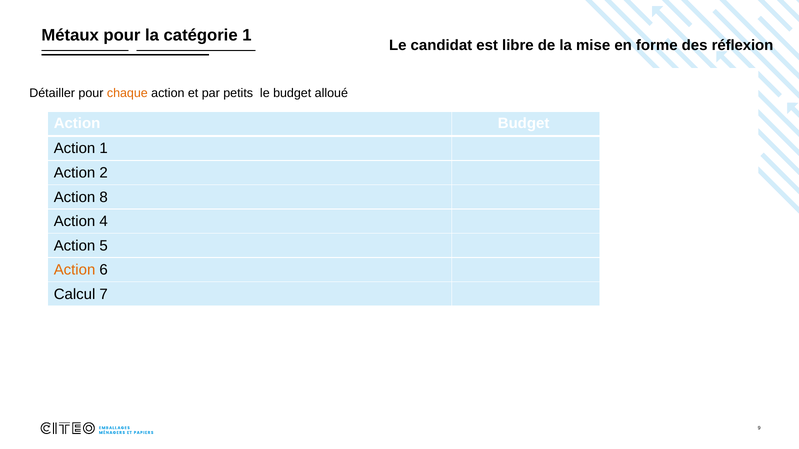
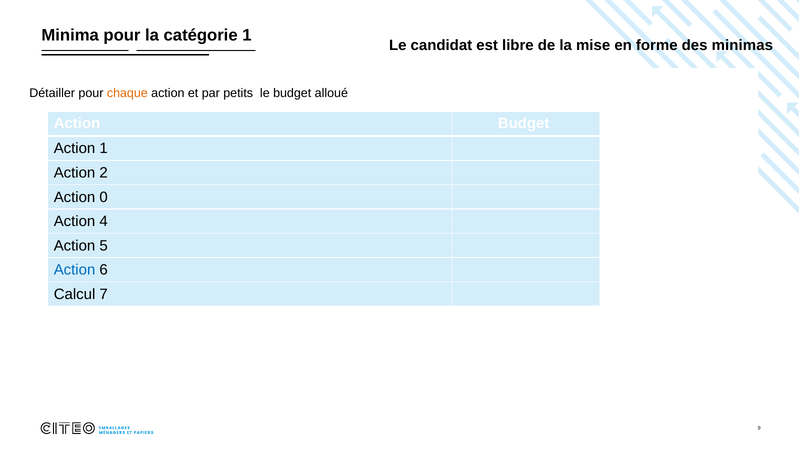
Métaux: Métaux -> Minima
réflexion: réflexion -> minimas
8: 8 -> 0
Action at (75, 270) colour: orange -> blue
